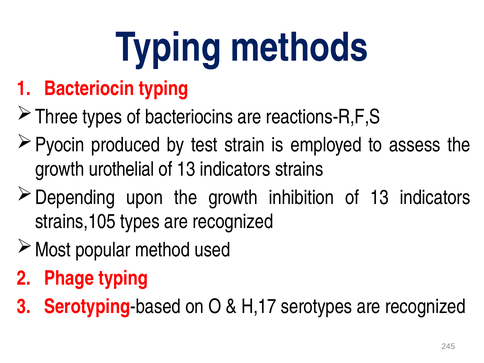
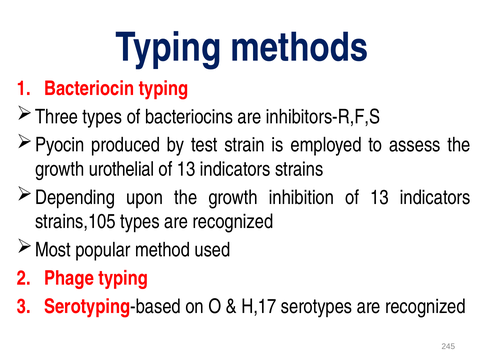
reactions-R,F,S: reactions-R,F,S -> inhibitors-R,F,S
